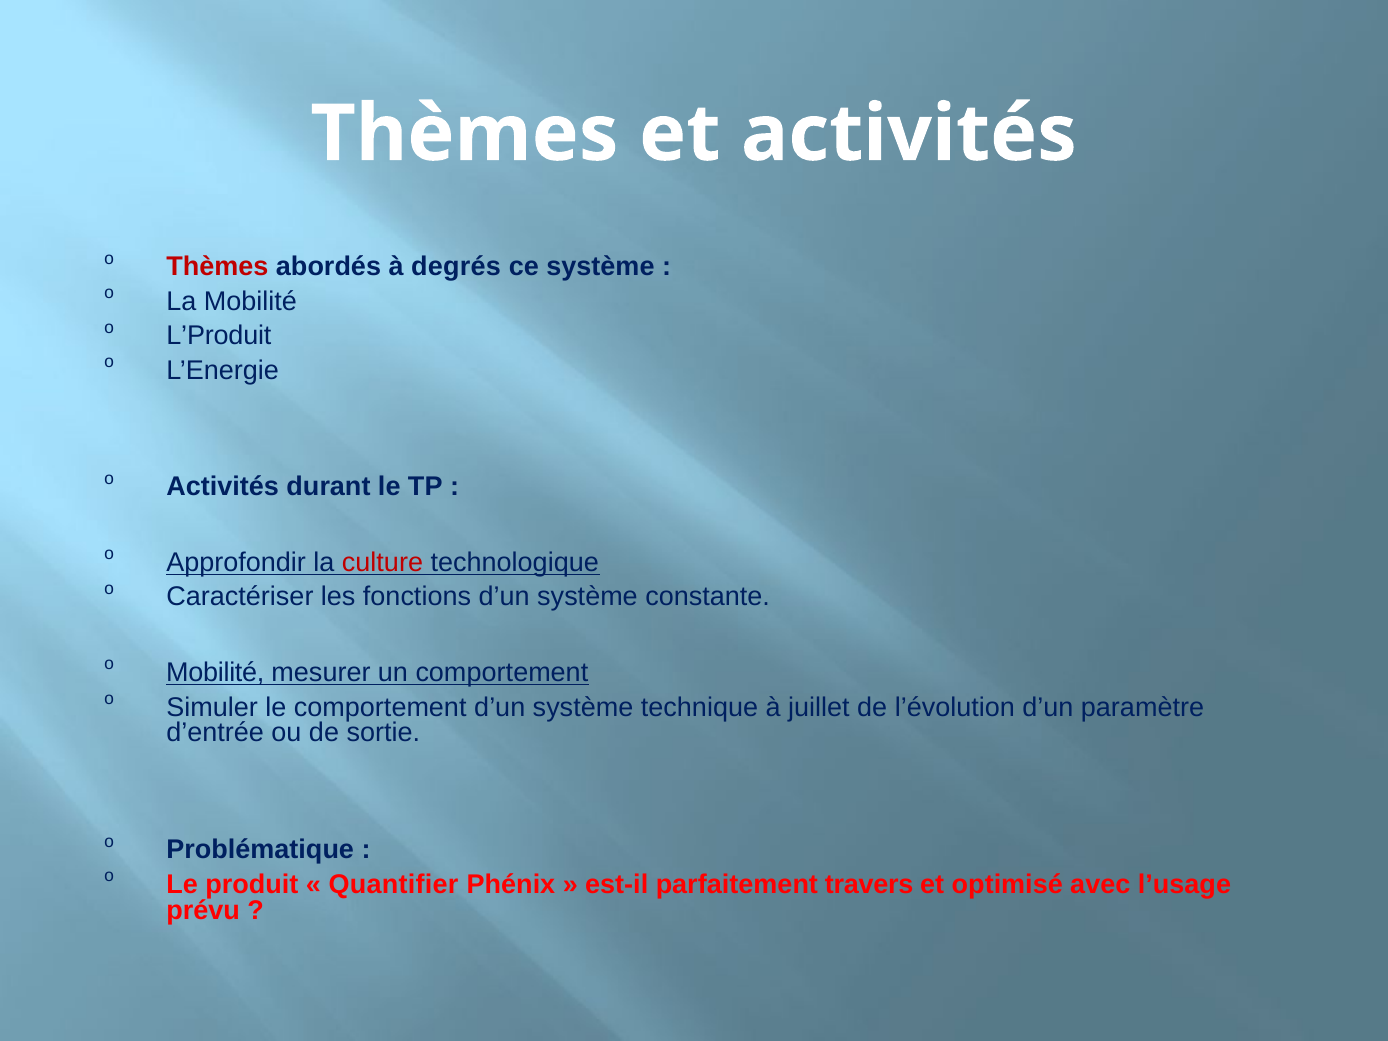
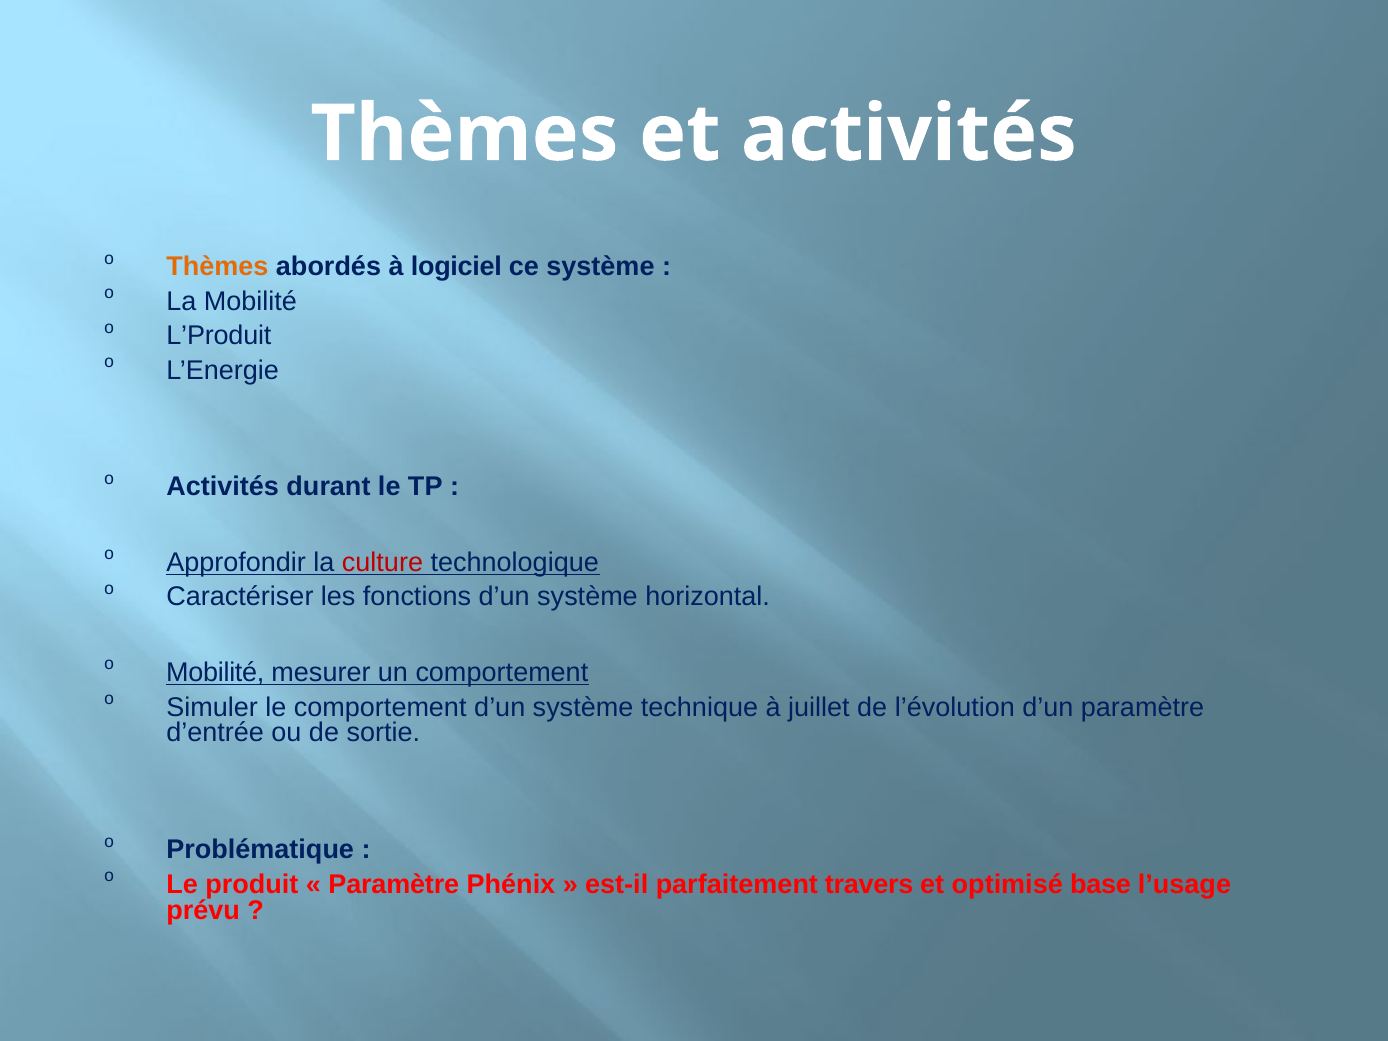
Thèmes at (217, 267) colour: red -> orange
degrés: degrés -> logiciel
constante: constante -> horizontal
Quantifier at (394, 884): Quantifier -> Paramètre
avec: avec -> base
